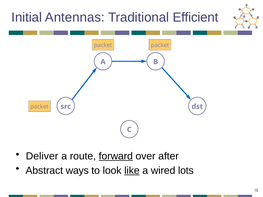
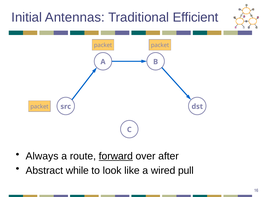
Deliver: Deliver -> Always
ways: ways -> while
like underline: present -> none
lots: lots -> pull
